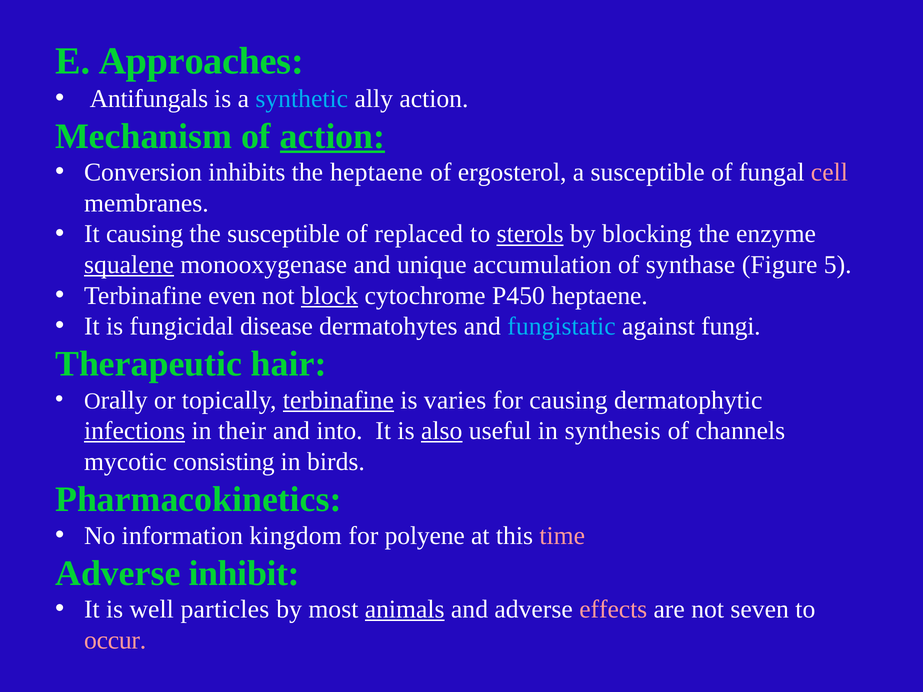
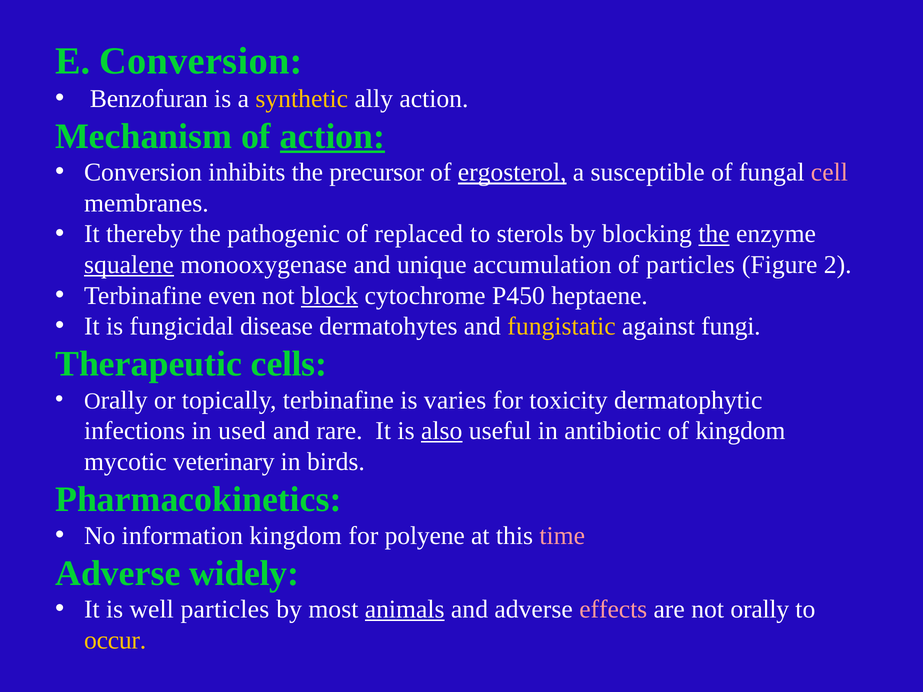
E Approaches: Approaches -> Conversion
Antifungals: Antifungals -> Benzofuran
synthetic colour: light blue -> yellow
the heptaene: heptaene -> precursor
ergosterol underline: none -> present
It causing: causing -> thereby
the susceptible: susceptible -> pathogenic
sterols underline: present -> none
the at (714, 234) underline: none -> present
of synthase: synthase -> particles
5: 5 -> 2
fungistatic colour: light blue -> yellow
hair: hair -> cells
terbinafine at (338, 400) underline: present -> none
for causing: causing -> toxicity
infections underline: present -> none
their: their -> used
into: into -> rare
synthesis: synthesis -> antibiotic
of channels: channels -> kingdom
consisting: consisting -> veterinary
inhibit: inhibit -> widely
not seven: seven -> orally
occur colour: pink -> yellow
